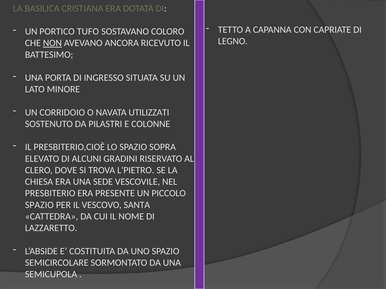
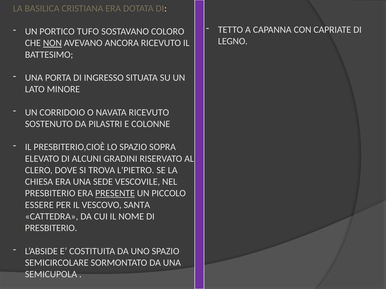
NAVATA UTILIZZATI: UTILIZZATI -> RICEVUTO
PRESENTE underline: none -> present
SPAZIO at (39, 205): SPAZIO -> ESSERE
LAZZARETTO at (51, 228): LAZZARETTO -> PRESBITERIO
